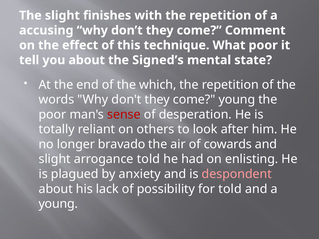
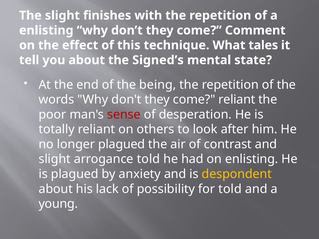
accusing at (46, 30): accusing -> enlisting
What poor: poor -> tales
which: which -> being
come young: young -> reliant
longer bravado: bravado -> plagued
cowards: cowards -> contrast
despondent colour: pink -> yellow
